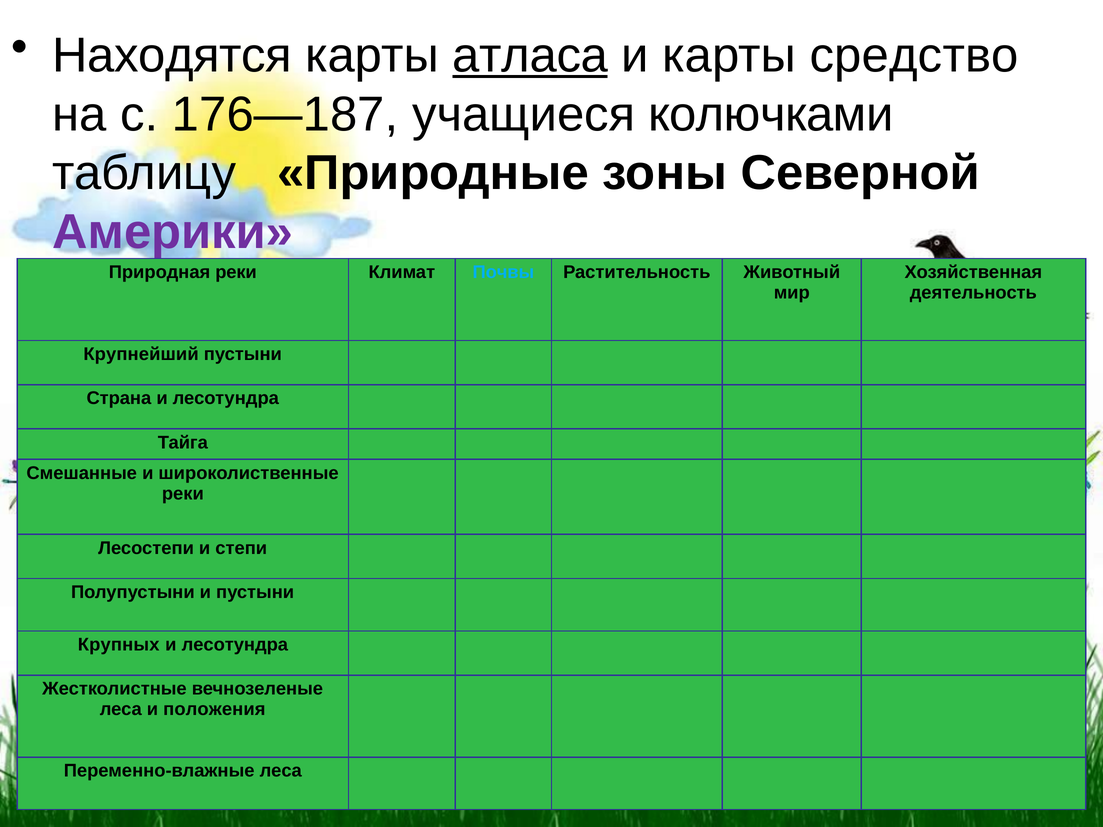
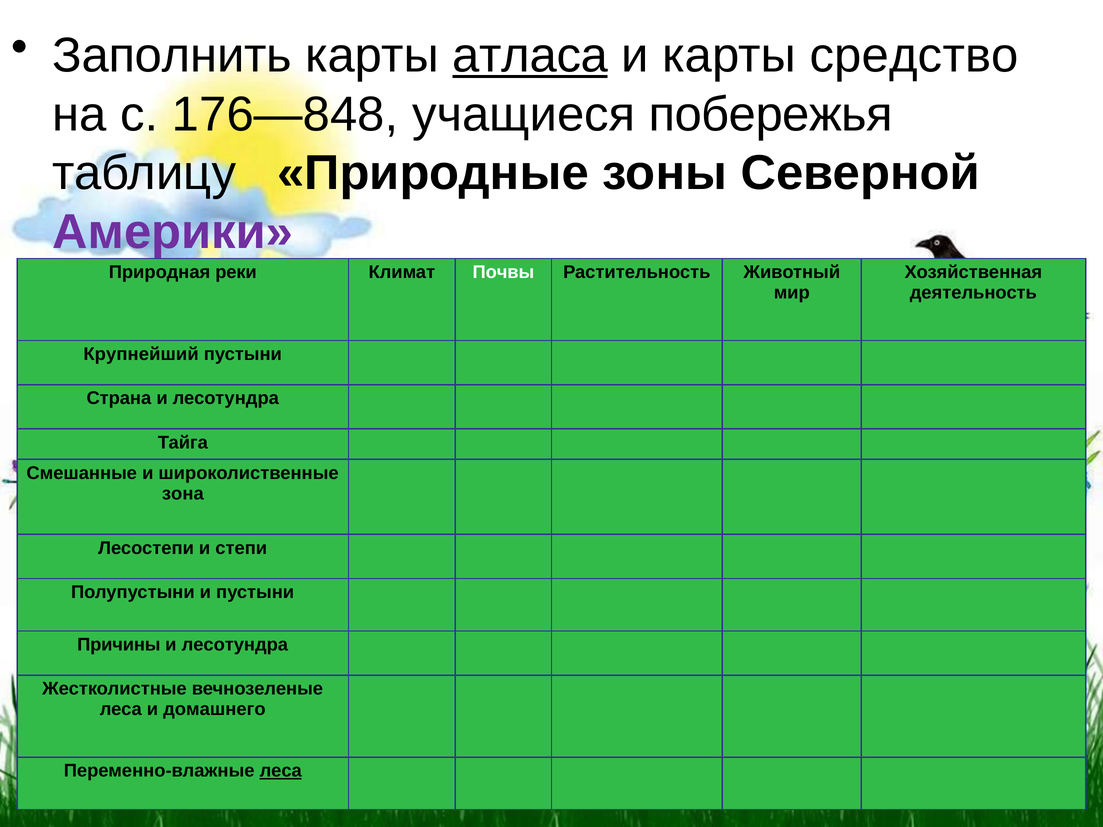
Находятся: Находятся -> Заполнить
176—187: 176—187 -> 176—848
колючками: колючками -> побережья
Почвы colour: light blue -> white
реки at (183, 494): реки -> зона
Крупных: Крупных -> Причины
положения: положения -> домашнего
леса at (281, 771) underline: none -> present
